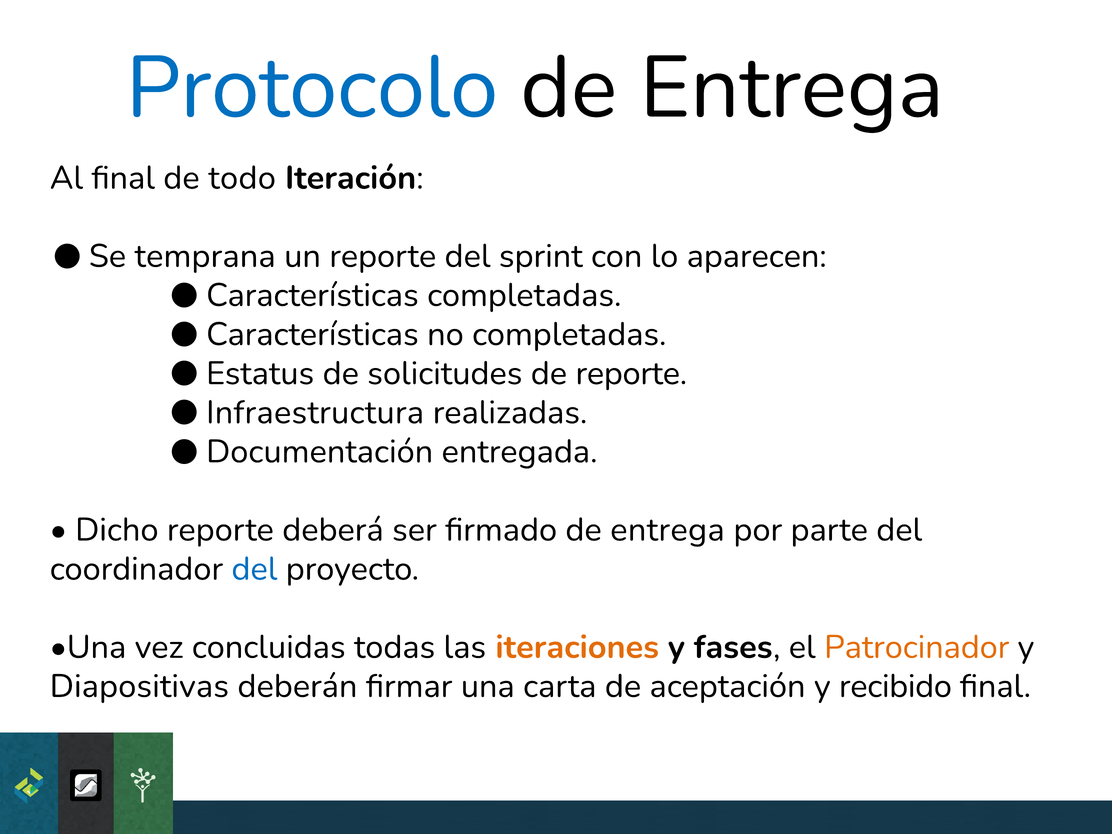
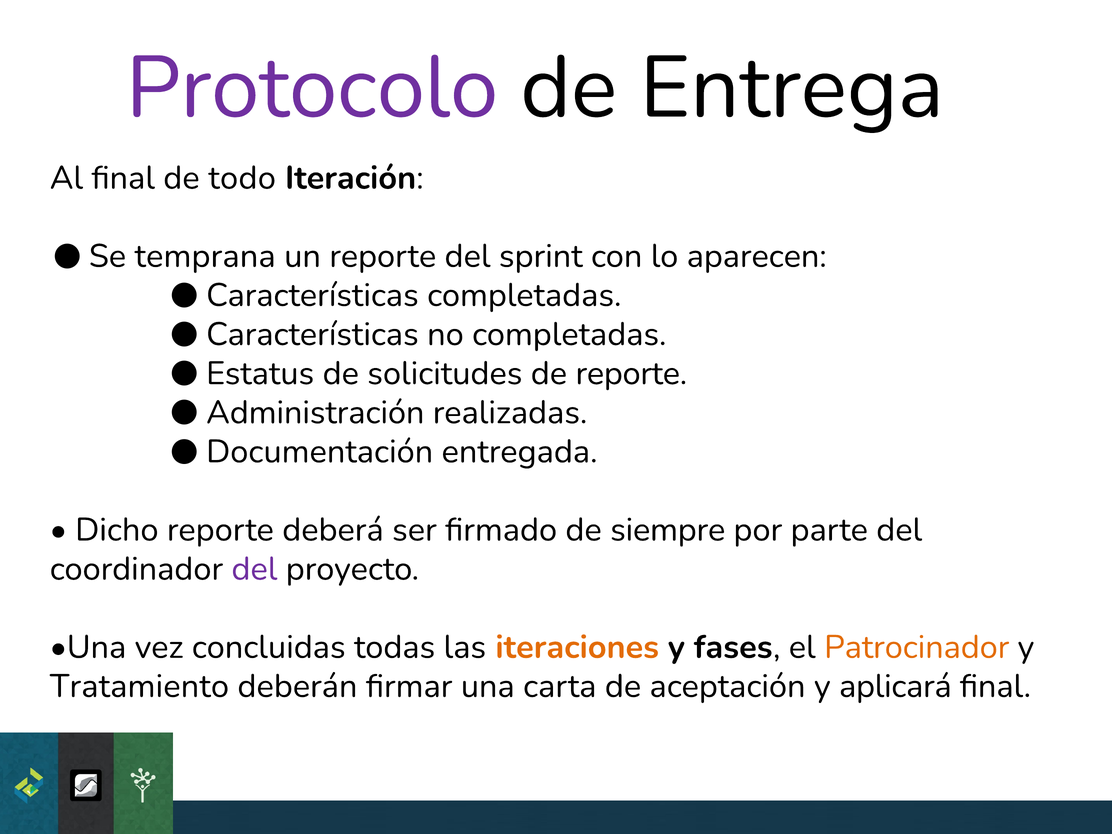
Protocolo colour: blue -> purple
Infraestructura: Infraestructura -> Administración
firmado de entrega: entrega -> siempre
del at (254, 569) colour: blue -> purple
Diapositivas: Diapositivas -> Tratamiento
recibido: recibido -> aplicará
